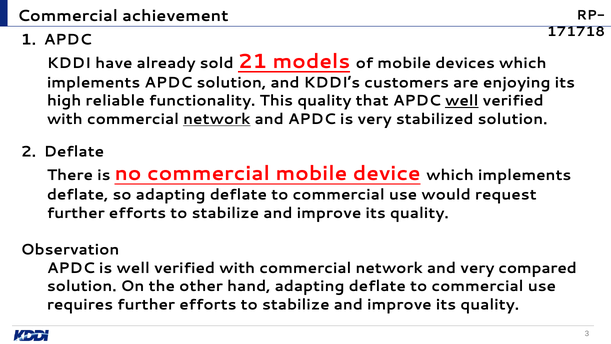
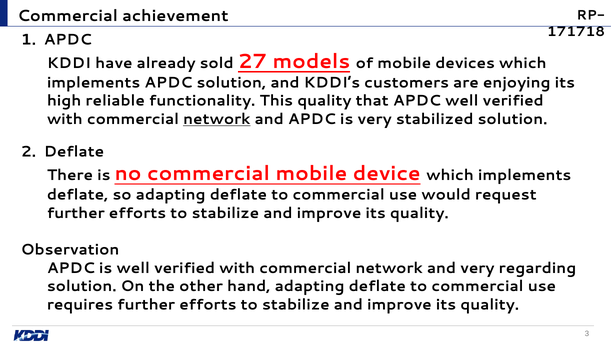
21: 21 -> 27
well at (462, 101) underline: present -> none
compared: compared -> regarding
